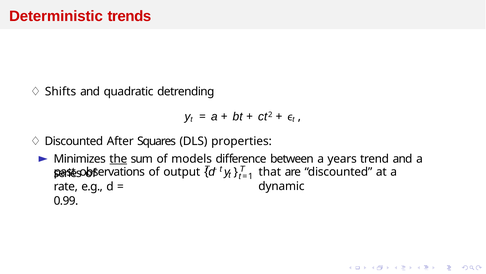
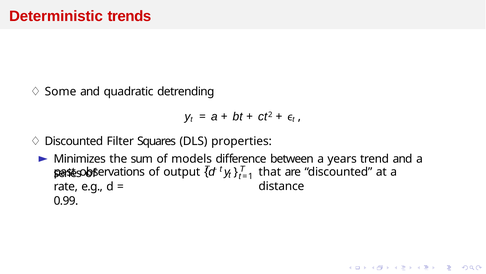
Shifts: Shifts -> Some
After: After -> Filter
the underline: present -> none
dynamic: dynamic -> distance
